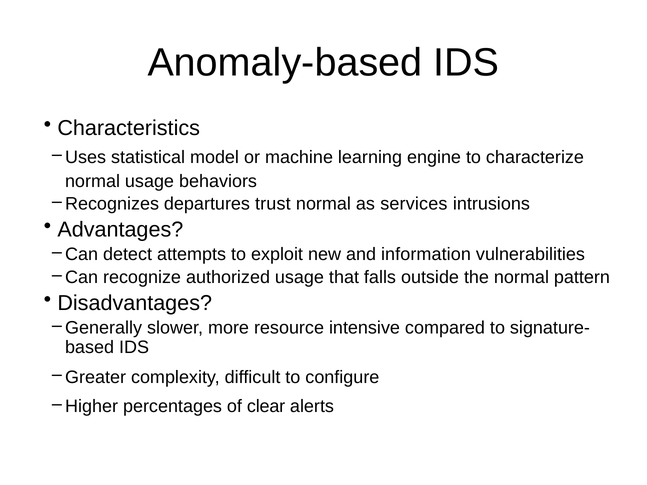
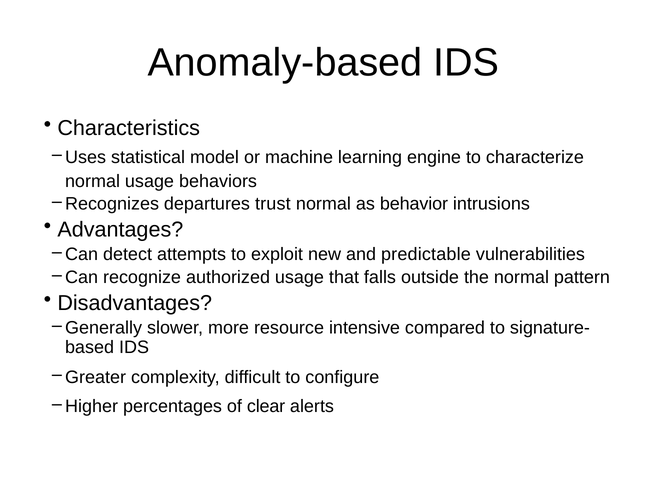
services: services -> behavior
information: information -> predictable
